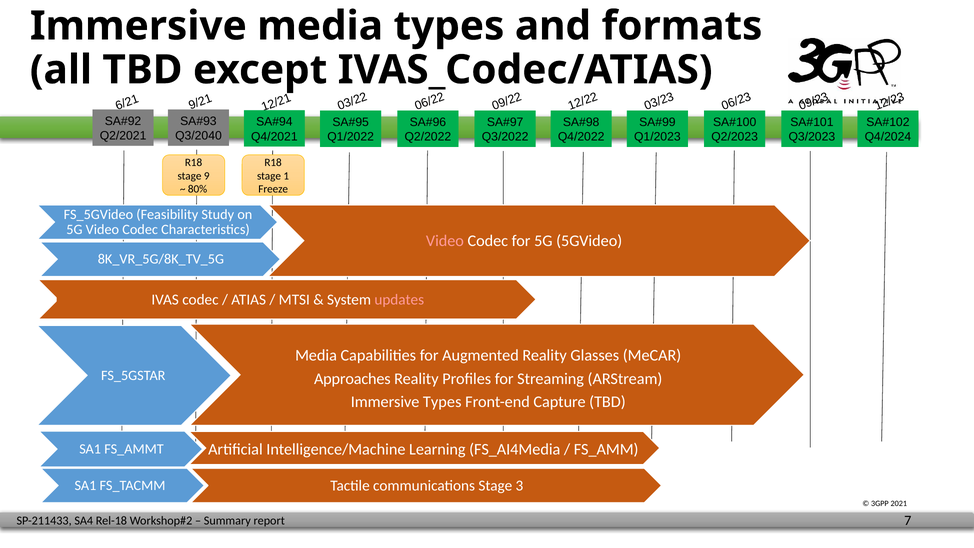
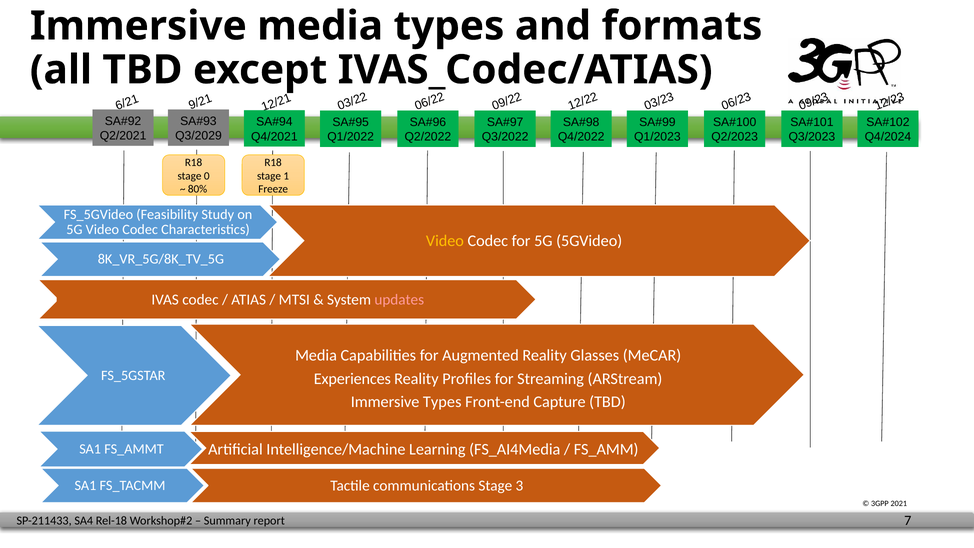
Q3/2040: Q3/2040 -> Q3/2029
stage 9: 9 -> 0
Video at (445, 241) colour: pink -> yellow
Approaches: Approaches -> Experiences
